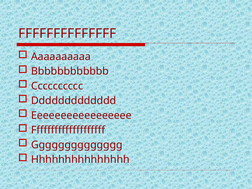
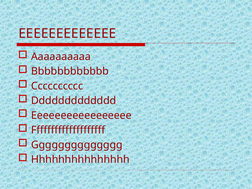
FFFFFFFFFFFFFF: FFFFFFFFFFFFFF -> EEEEEEEEEEEEE
